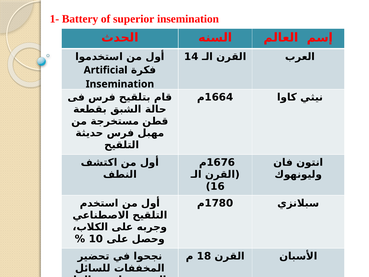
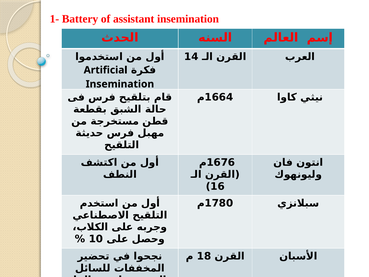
superior: superior -> assistant
